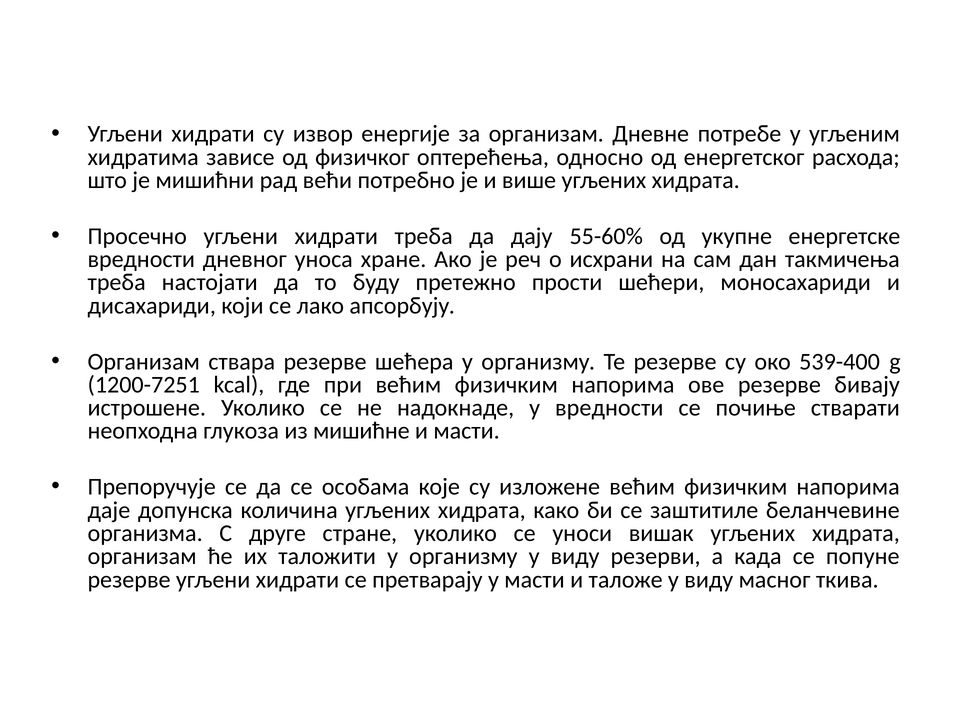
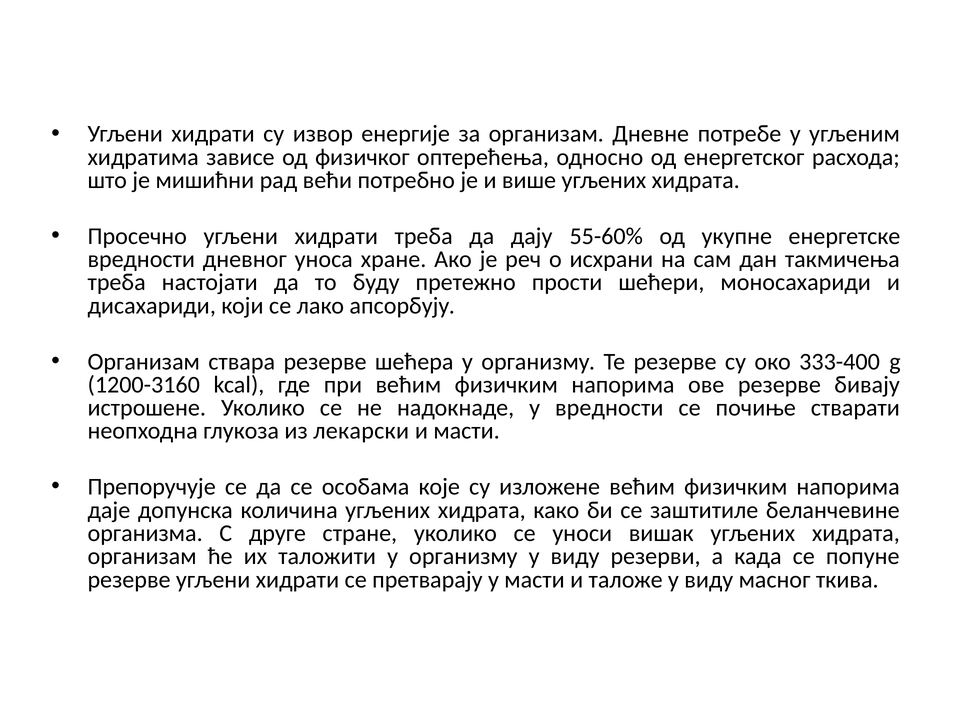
539-400: 539-400 -> 333-400
1200-7251: 1200-7251 -> 1200-3160
мишићне: мишићне -> лекарски
